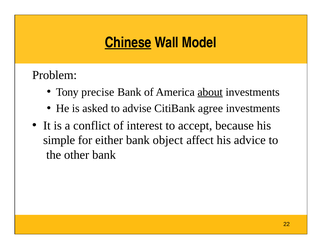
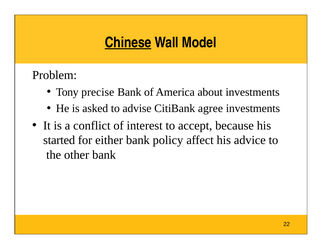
about underline: present -> none
simple: simple -> started
object: object -> policy
